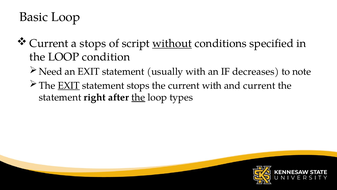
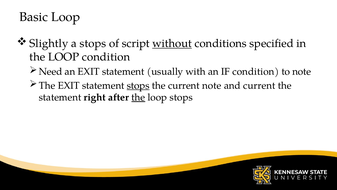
Current at (49, 43): Current -> Slightly
IF decreases: decreases -> condition
EXIT at (69, 85) underline: present -> none
stops at (138, 85) underline: none -> present
current with: with -> note
loop types: types -> stops
